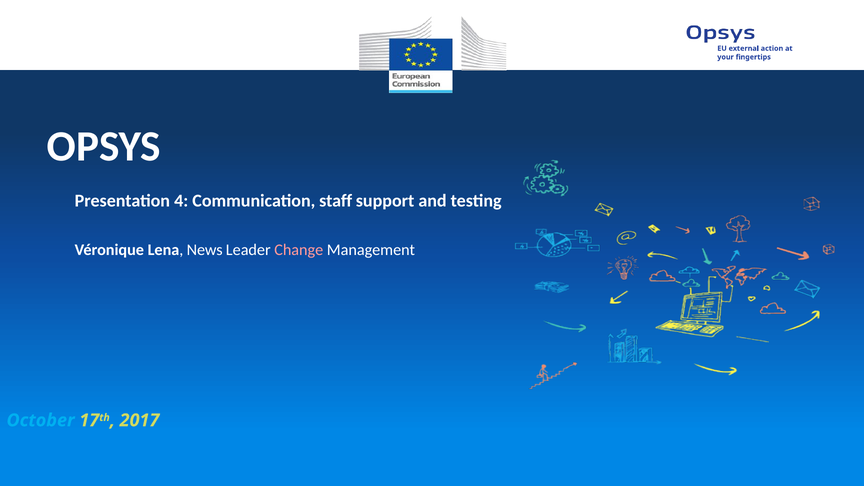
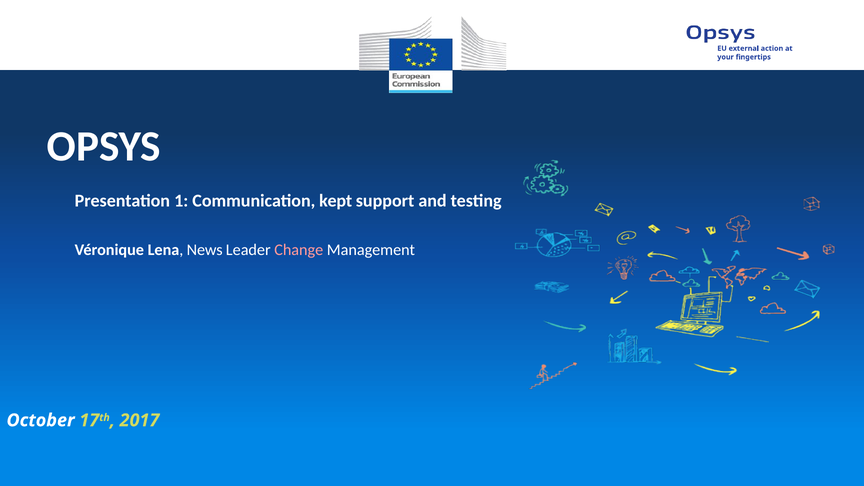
4: 4 -> 1
staff: staff -> kept
October colour: light blue -> white
